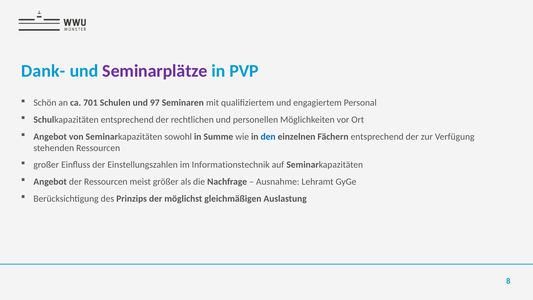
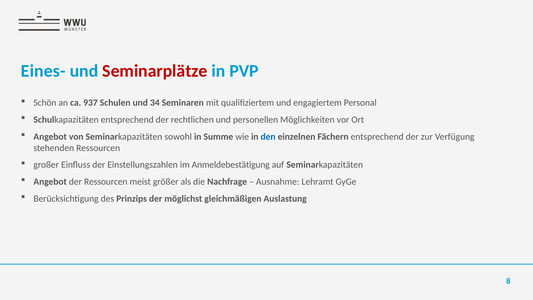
Dank-: Dank- -> Eines-
Seminarplätze colour: purple -> red
701: 701 -> 937
97: 97 -> 34
Informationstechnik: Informationstechnik -> Anmeldebestätigung
